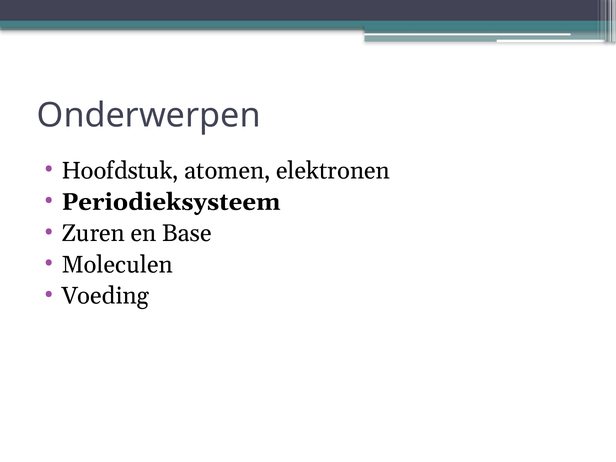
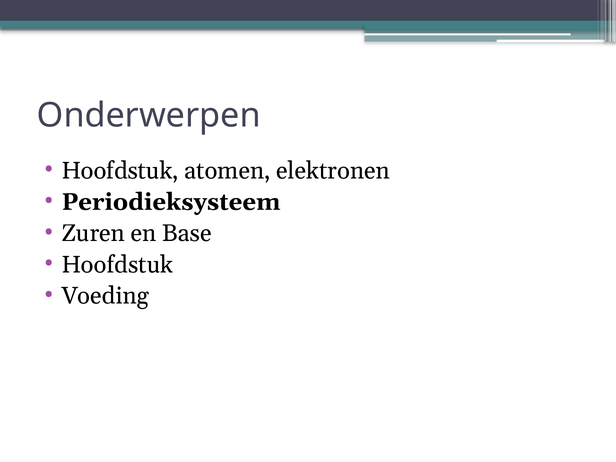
Moleculen at (117, 265): Moleculen -> Hoofdstuk
